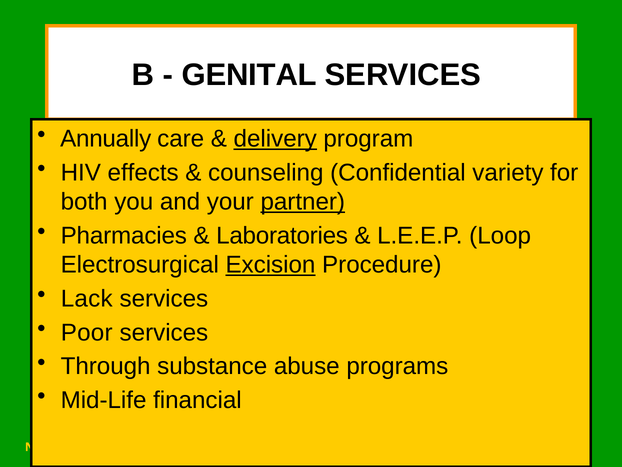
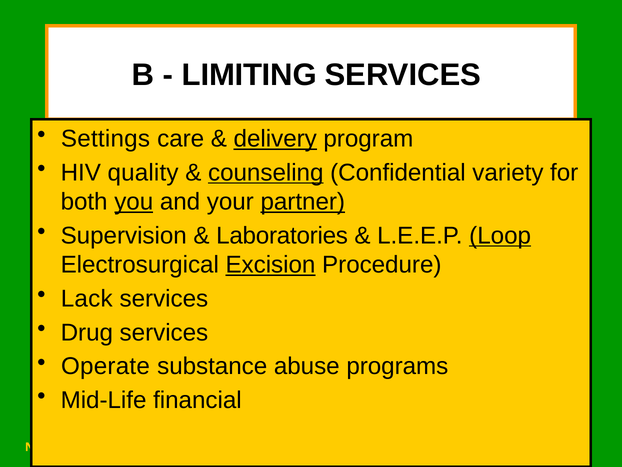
GENITAL: GENITAL -> LIMITING
Annually: Annually -> Settings
effects: effects -> quality
counseling underline: none -> present
you underline: none -> present
Pharmacies: Pharmacies -> Supervision
Loop underline: none -> present
Poor: Poor -> Drug
Through: Through -> Operate
